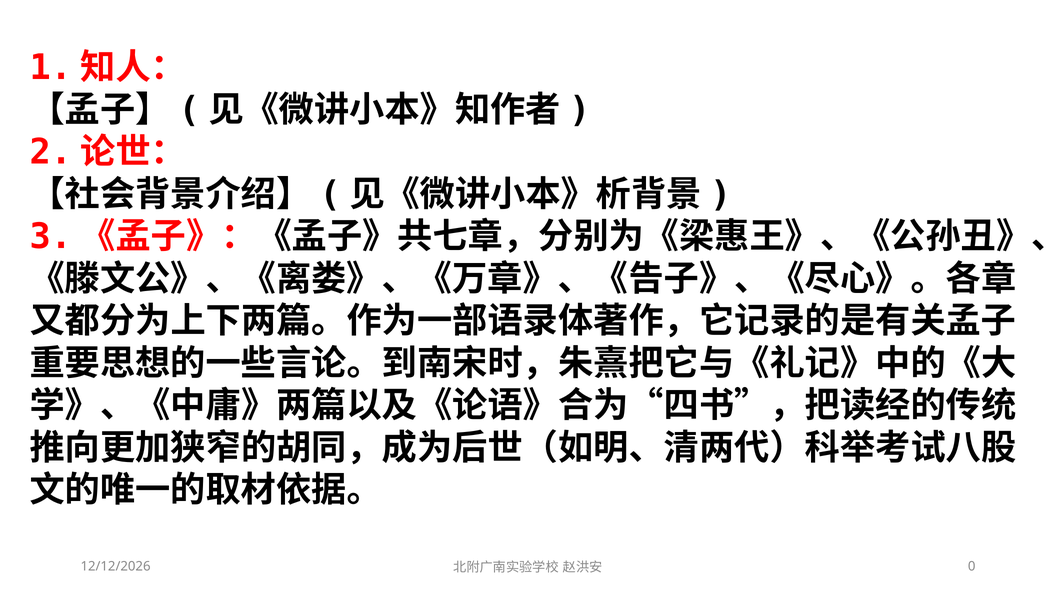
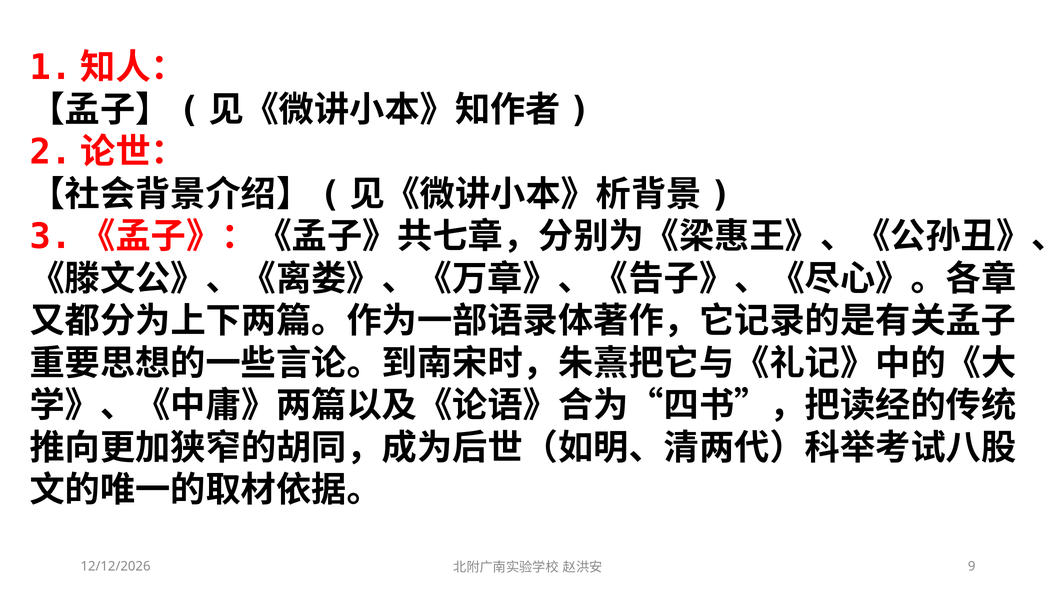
0: 0 -> 9
